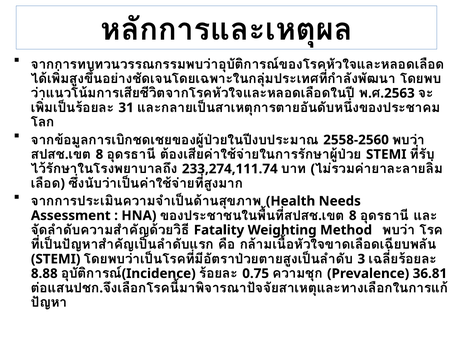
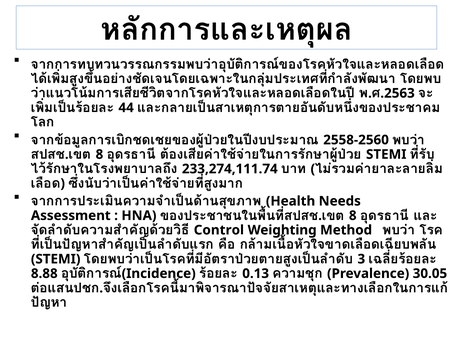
31: 31 -> 44
Fatality: Fatality -> Control
0.75: 0.75 -> 0.13
36.81: 36.81 -> 30.05
